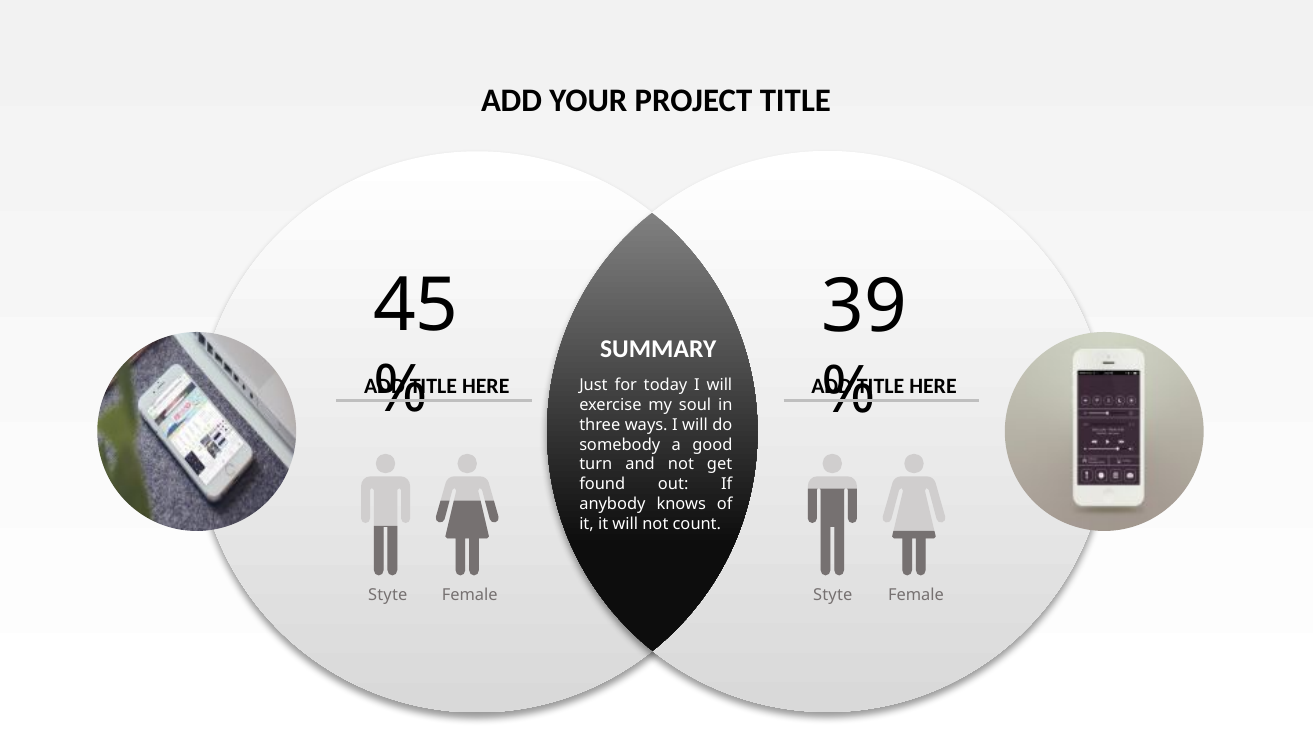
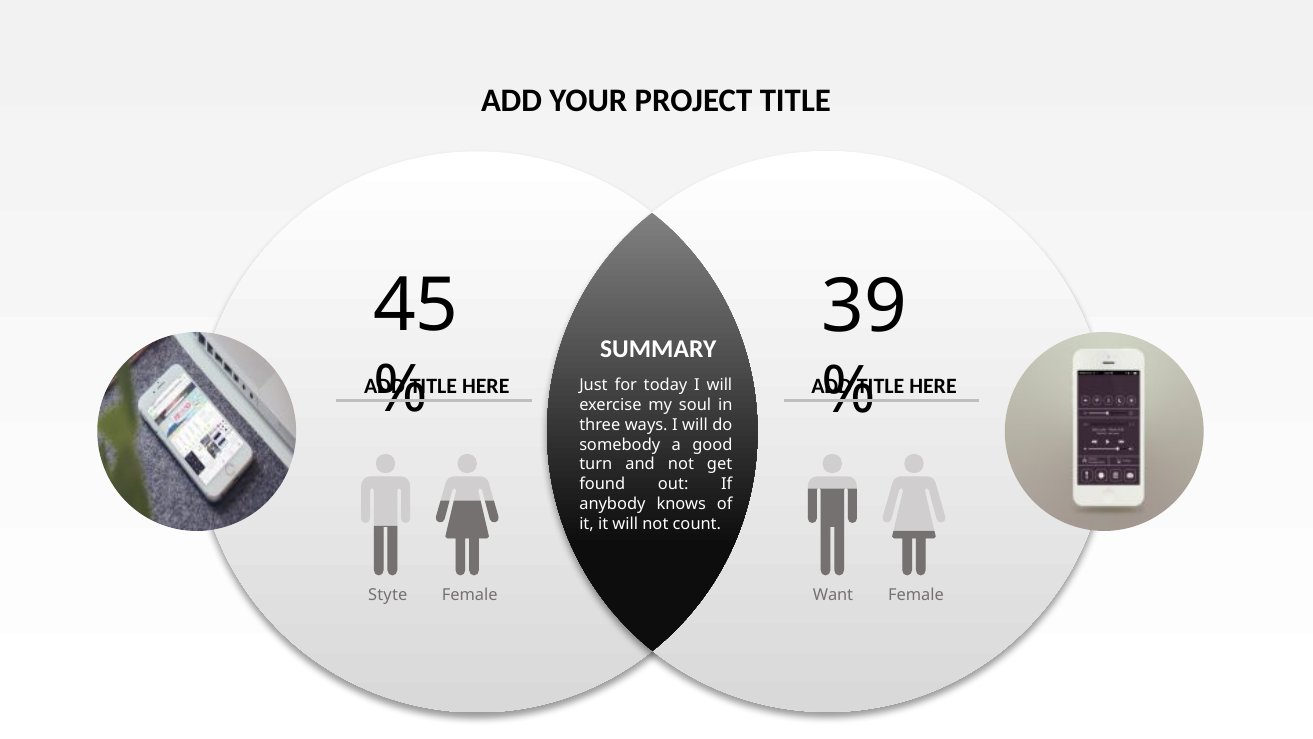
Styte at (833, 595): Styte -> Want
